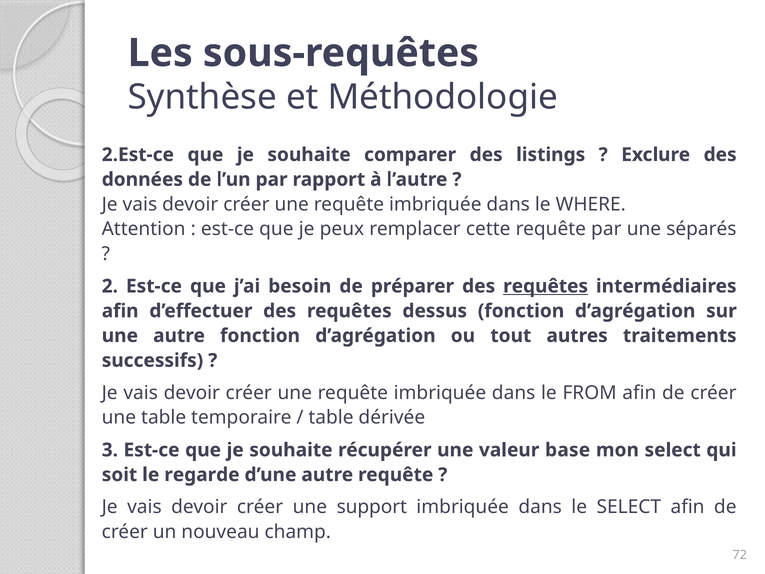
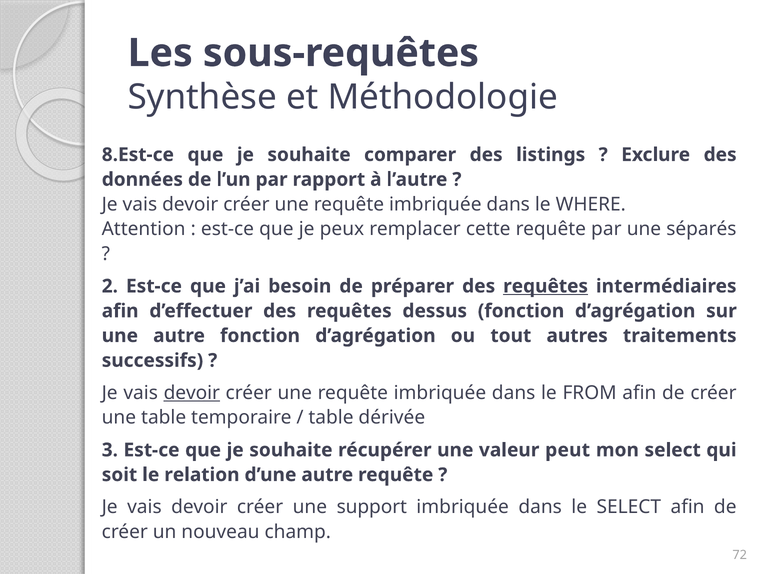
2.Est-ce: 2.Est-ce -> 8.Est-ce
devoir at (192, 393) underline: none -> present
base: base -> peut
regarde: regarde -> relation
